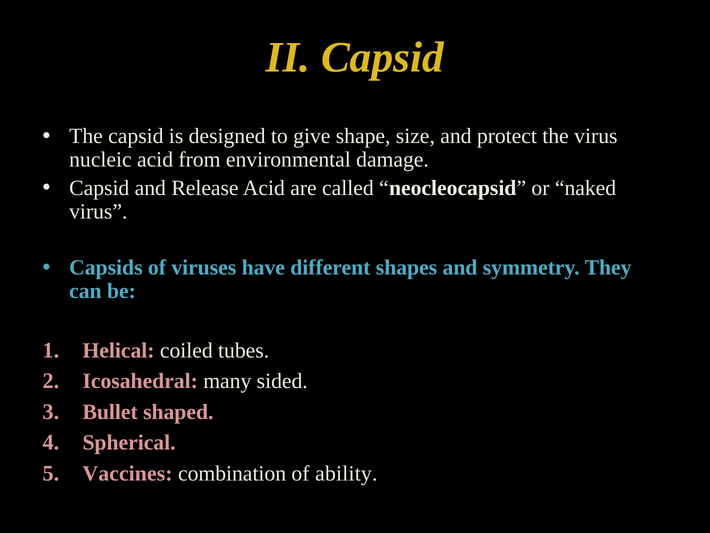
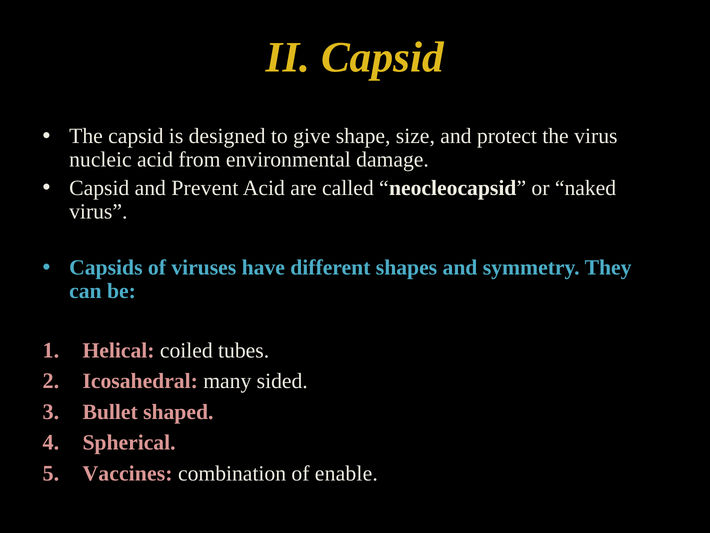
Release: Release -> Prevent
ability: ability -> enable
